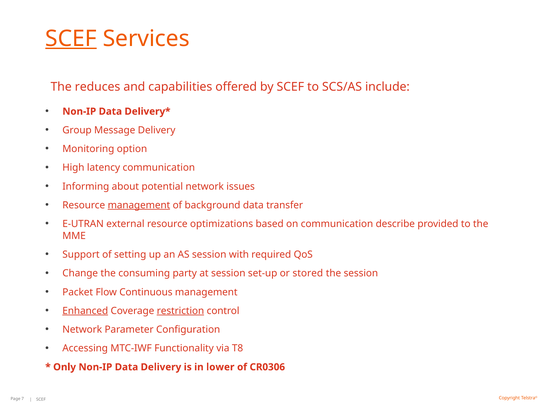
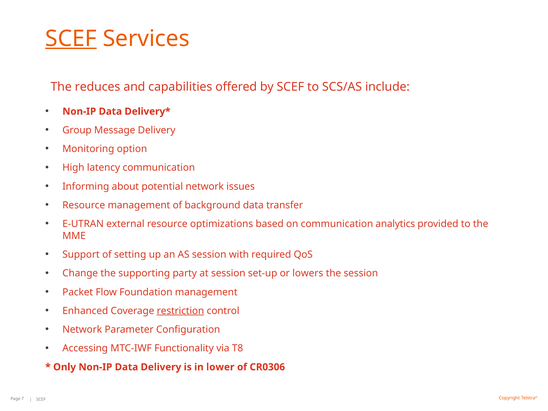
management at (139, 205) underline: present -> none
describe: describe -> analytics
consuming: consuming -> supporting
stored: stored -> lowers
Continuous: Continuous -> Foundation
Enhanced underline: present -> none
